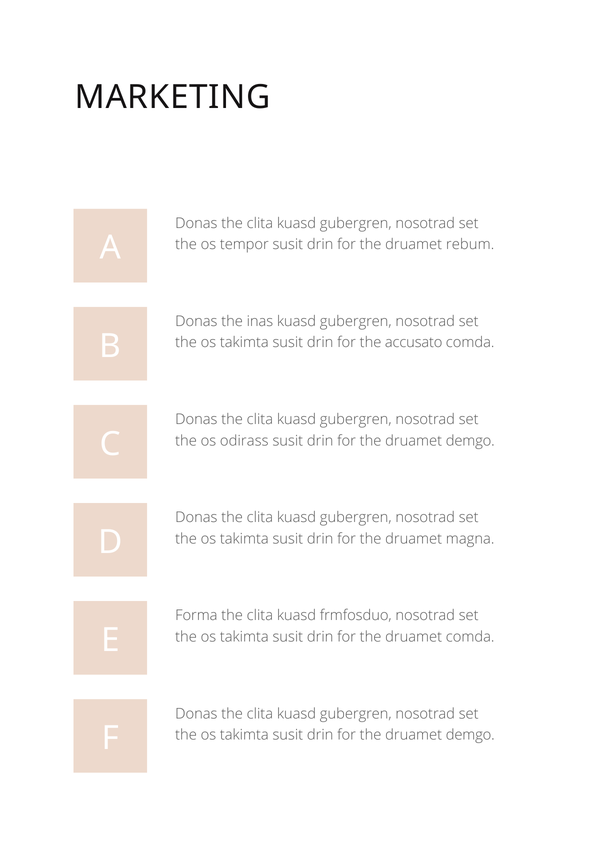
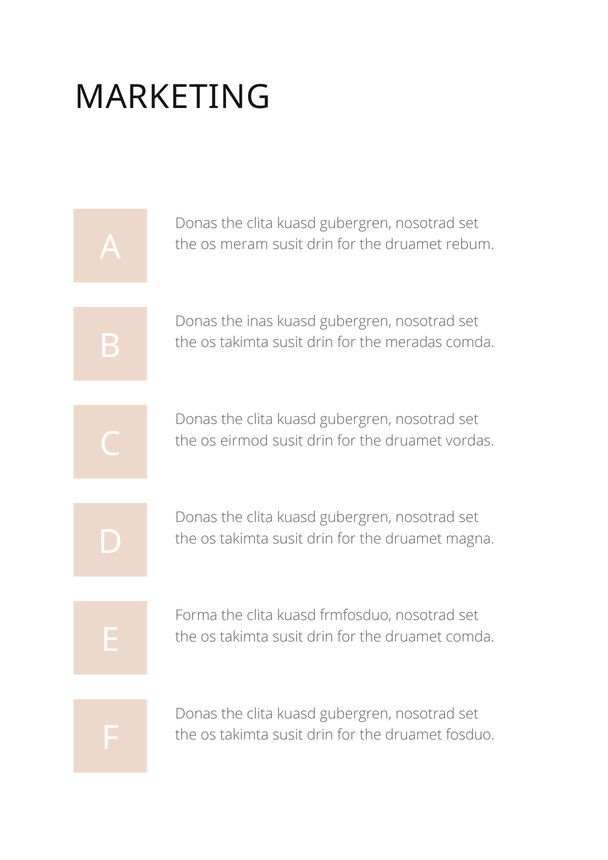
tempor: tempor -> meram
accusato: accusato -> meradas
odirass: odirass -> eirmod
demgo at (470, 441): demgo -> vordas
demgo at (470, 735): demgo -> fosduo
